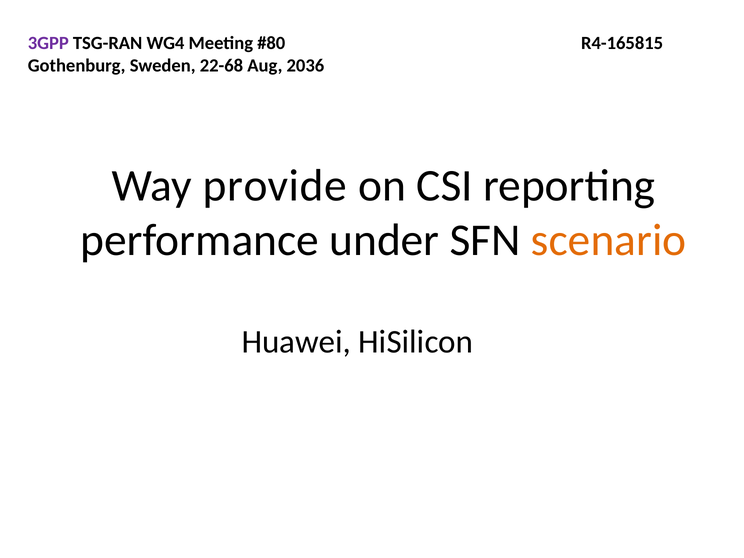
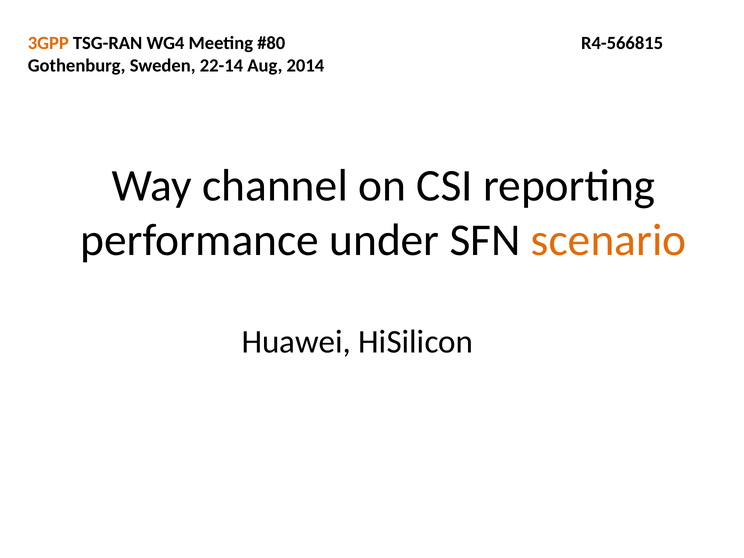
3GPP colour: purple -> orange
R4-165815: R4-165815 -> R4-566815
22-68: 22-68 -> 22-14
2036: 2036 -> 2014
provide: provide -> channel
